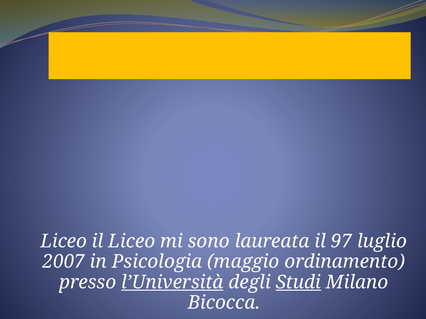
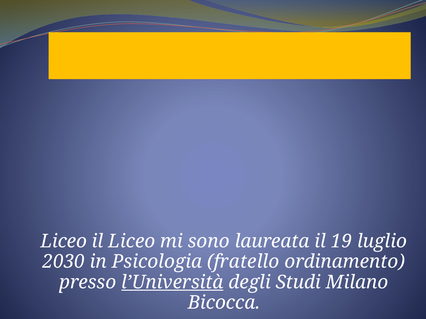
97: 97 -> 19
2007: 2007 -> 2030
maggio: maggio -> fratello
Studi at (298, 283) underline: present -> none
